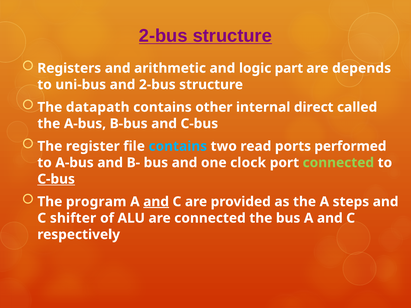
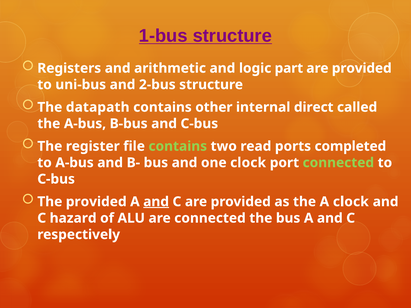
2-bus at (163, 36): 2-bus -> 1-bus
depends at (362, 68): depends -> provided
contains at (178, 146) colour: light blue -> light green
performed: performed -> completed
C-bus at (56, 179) underline: present -> none
The program: program -> provided
A steps: steps -> clock
shifter: shifter -> hazard
